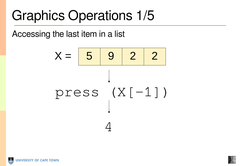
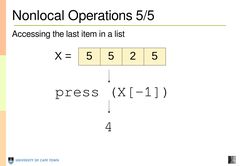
Graphics: Graphics -> Nonlocal
1/5: 1/5 -> 5/5
5 9: 9 -> 5
2 2: 2 -> 5
